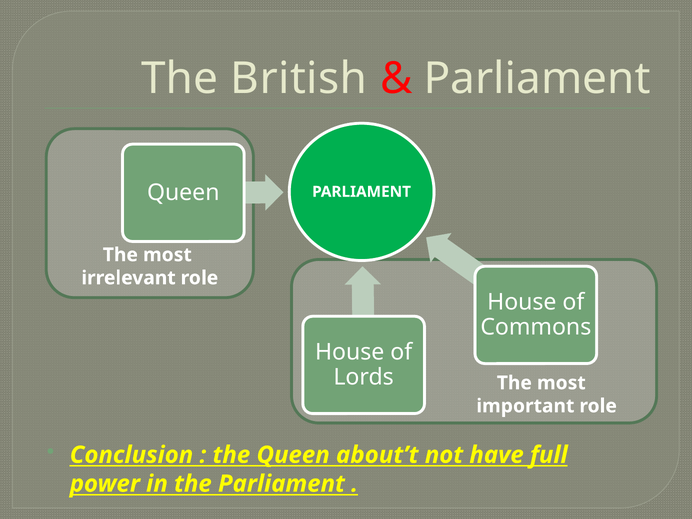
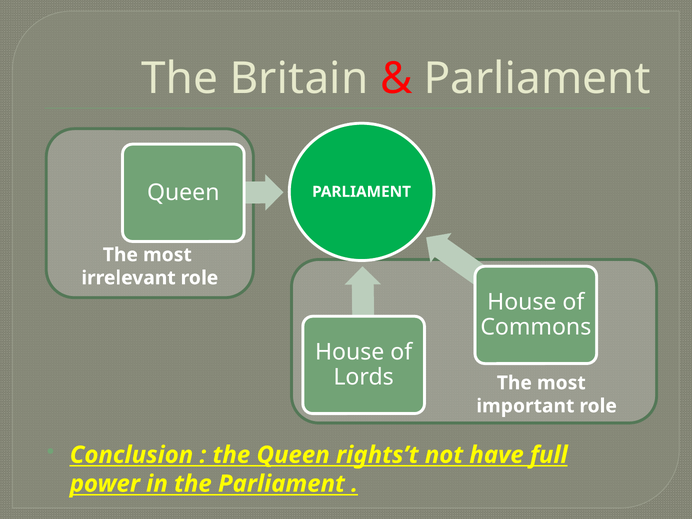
British: British -> Britain
about’t: about’t -> rights’t
